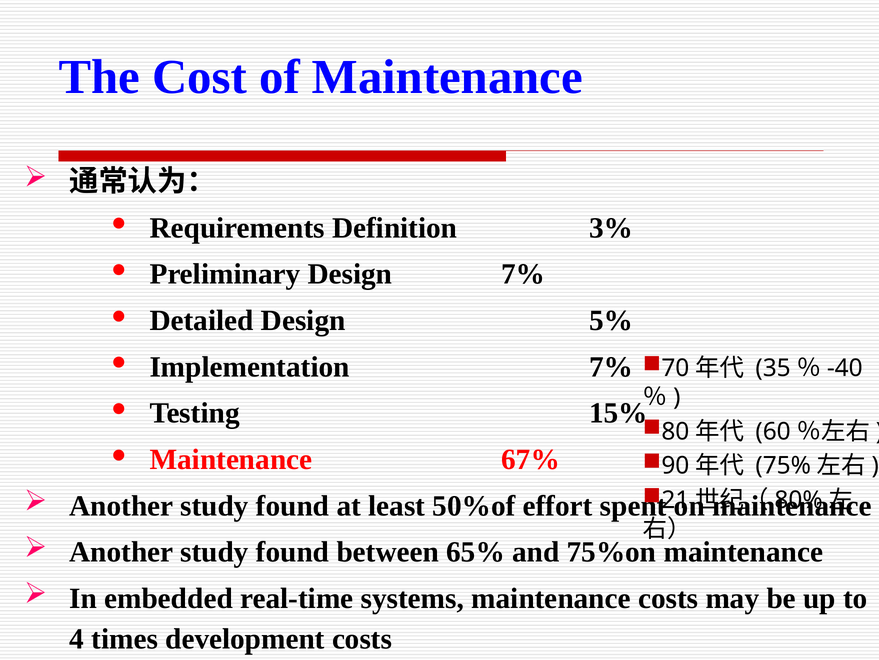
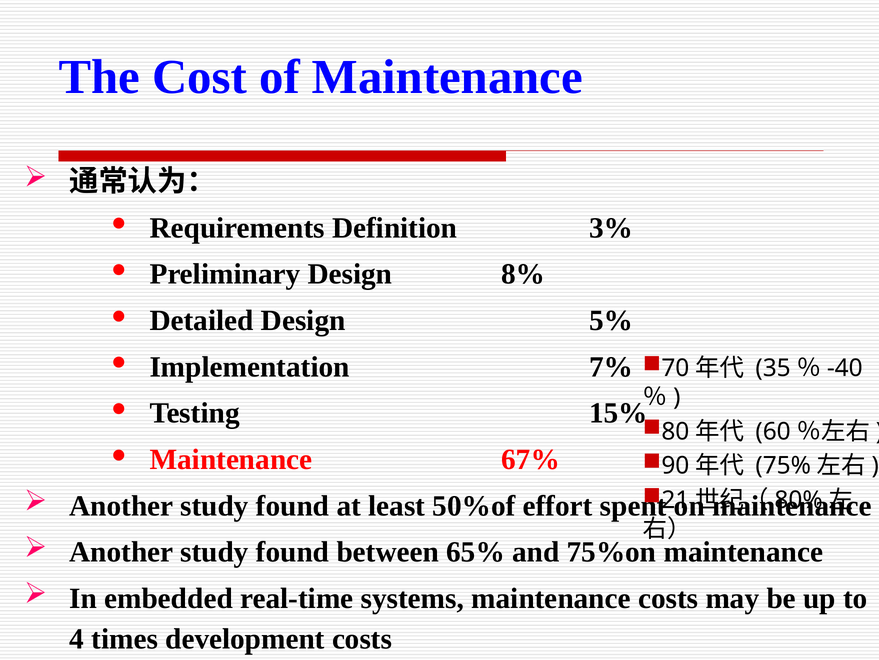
Design 7%: 7% -> 8%
